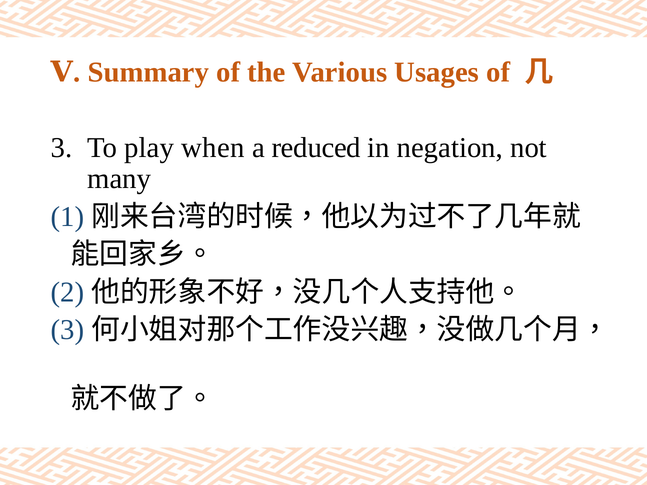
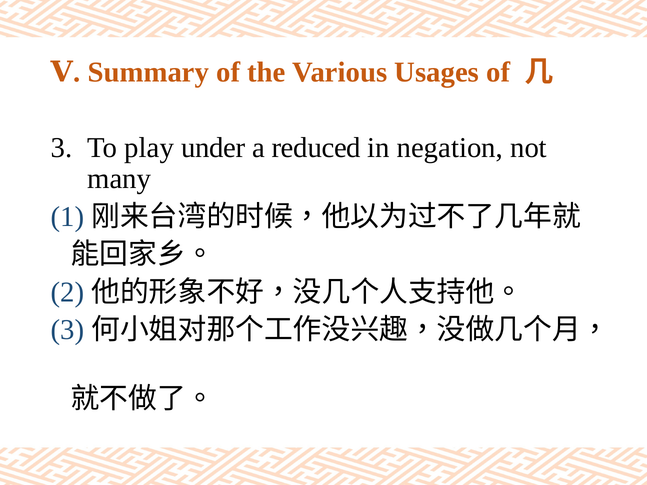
when: when -> under
